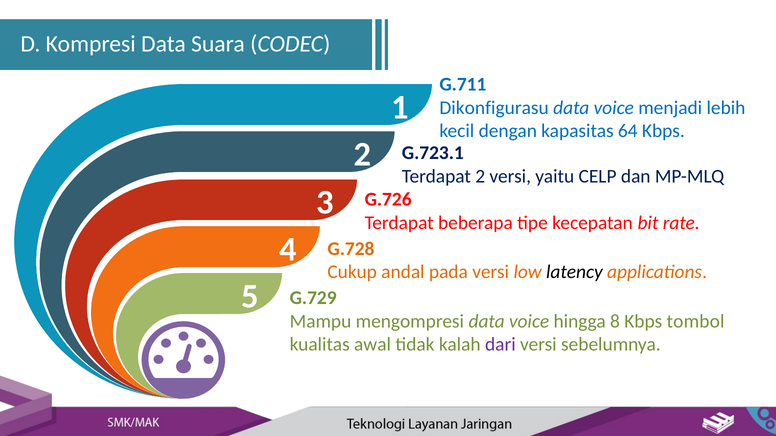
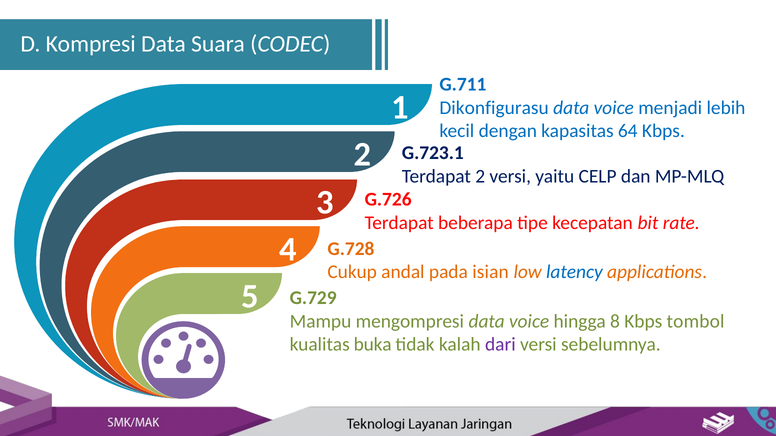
pada versi: versi -> isian
latency colour: black -> blue
awal: awal -> buka
